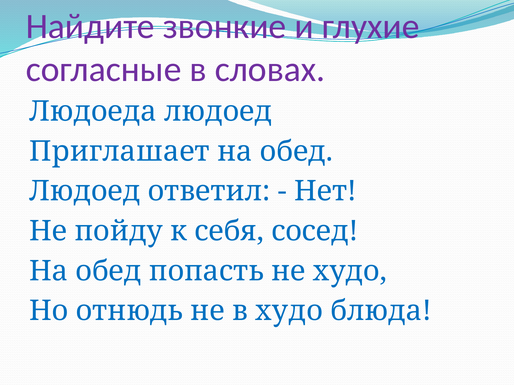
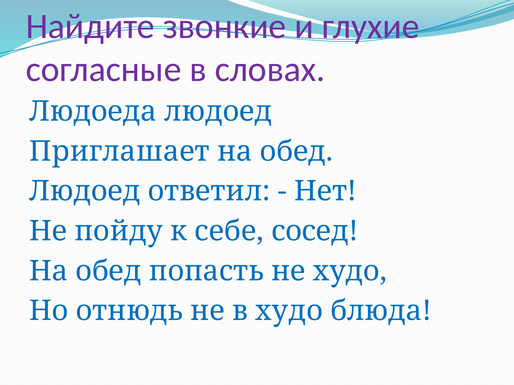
себя: себя -> себе
